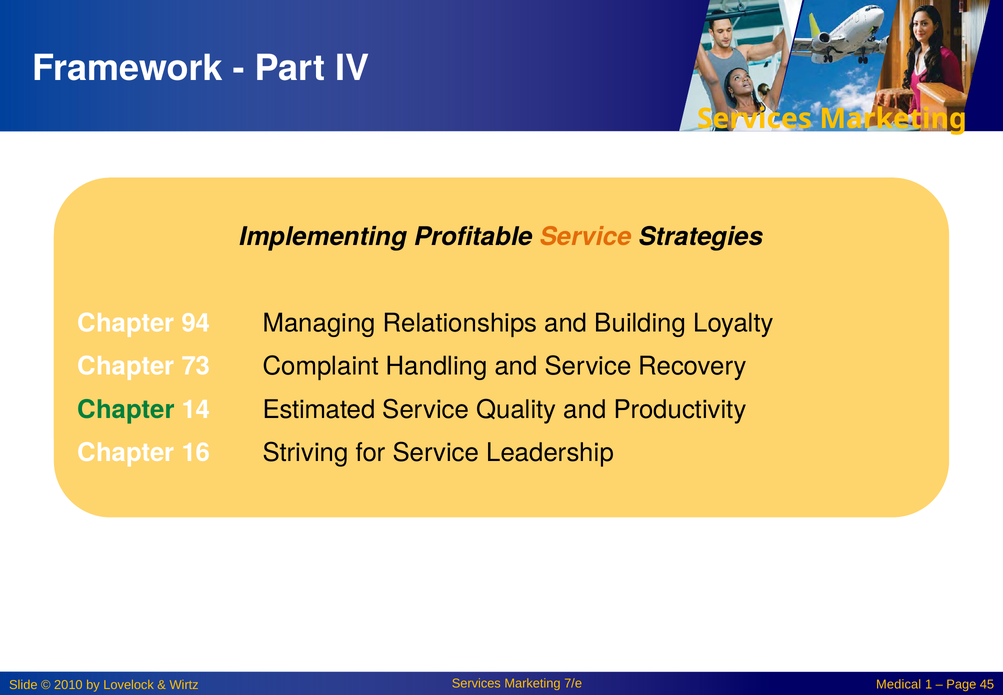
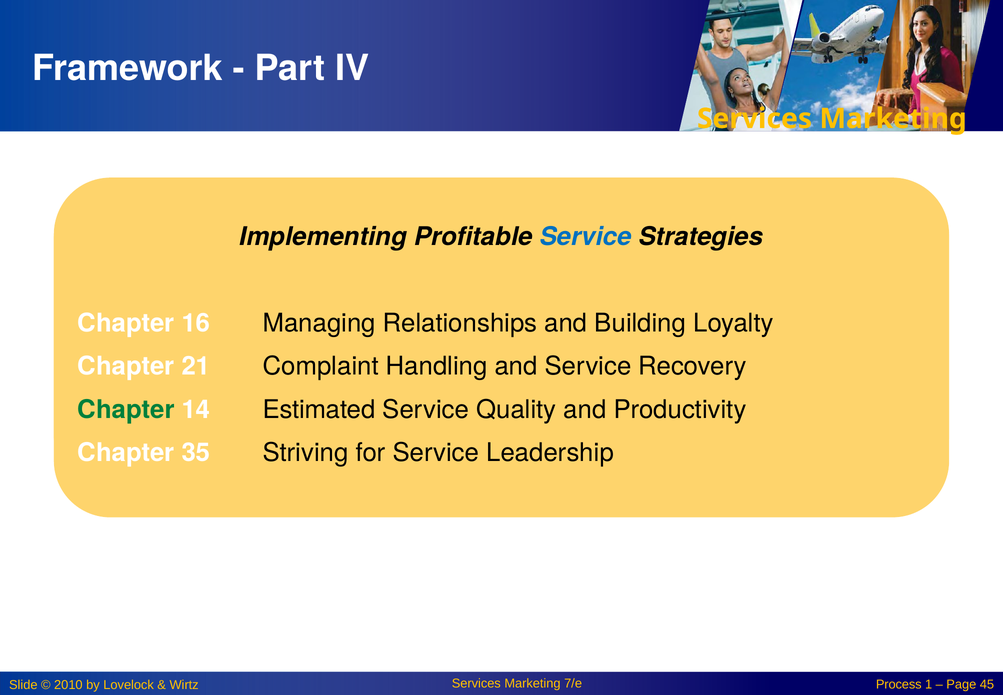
Service at (586, 237) colour: orange -> blue
94: 94 -> 16
73: 73 -> 21
16: 16 -> 35
Medical: Medical -> Process
